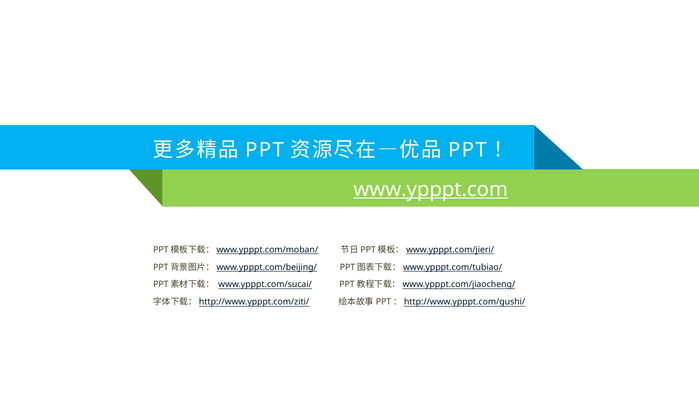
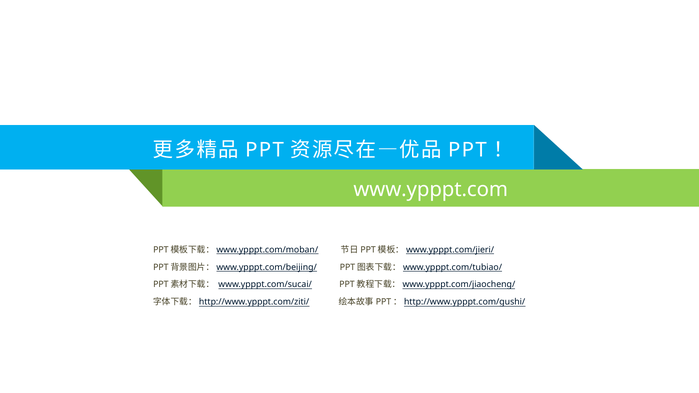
www.ypppt.com underline: present -> none
